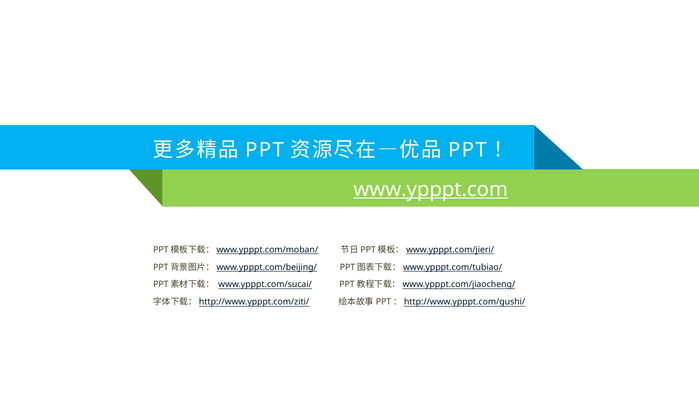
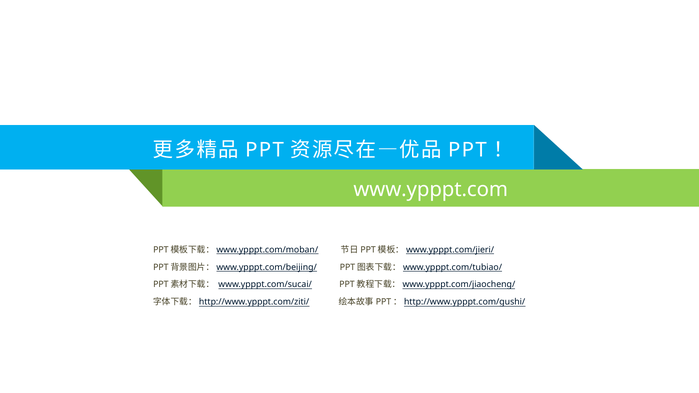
www.ypppt.com underline: present -> none
